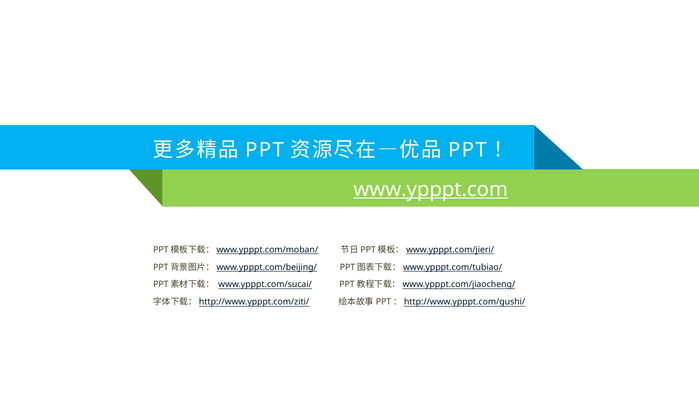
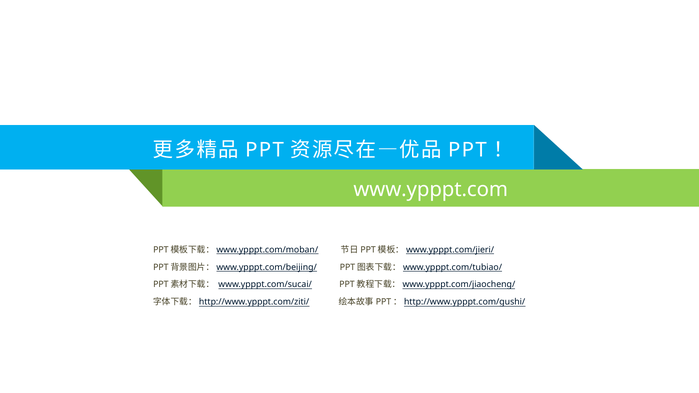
www.ypppt.com underline: present -> none
